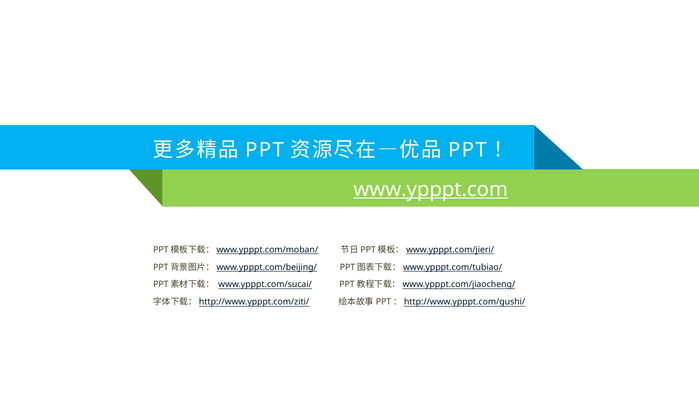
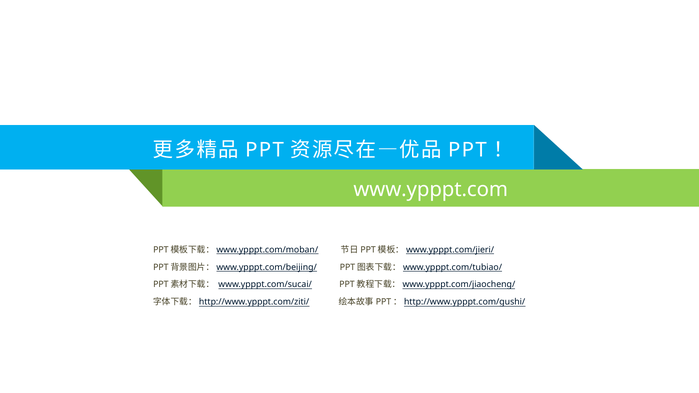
www.ypppt.com underline: present -> none
